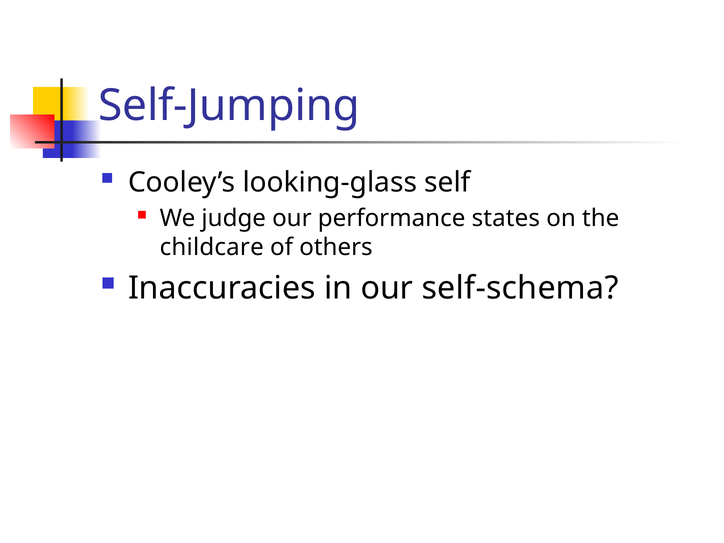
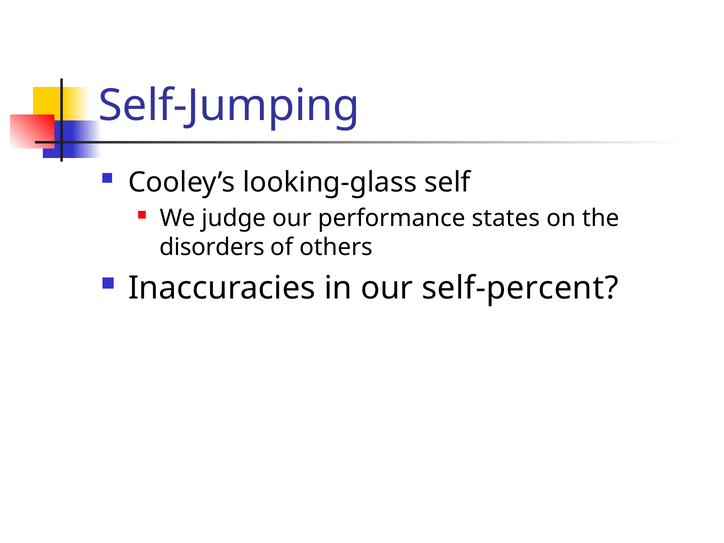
childcare: childcare -> disorders
self-schema: self-schema -> self-percent
